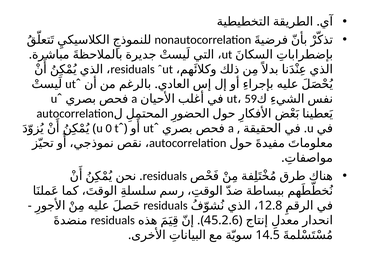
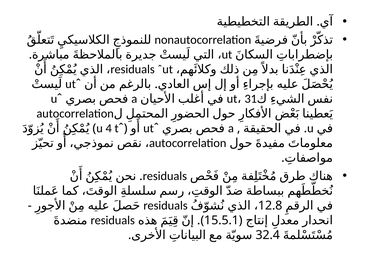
59: 59 -> 31
0: 0 -> 4
45.2.6: 45.2.6 -> 15.5.1
14.5: 14.5 -> 32.4
